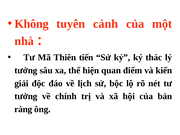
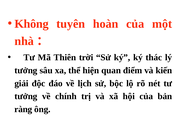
cảnh: cảnh -> hoàn
tiến: tiến -> trời
